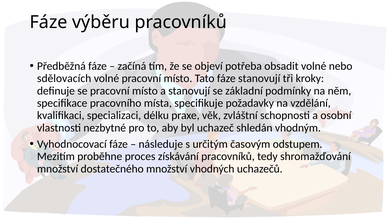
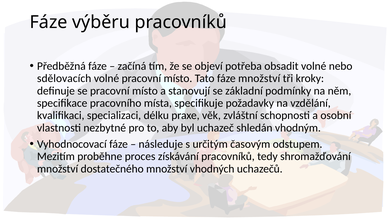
fáze stanovují: stanovují -> množství
